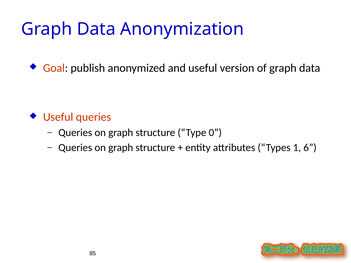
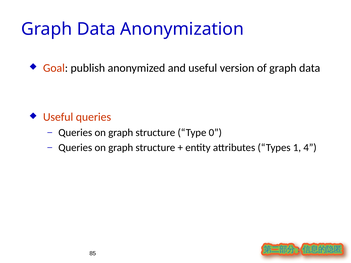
6: 6 -> 4
